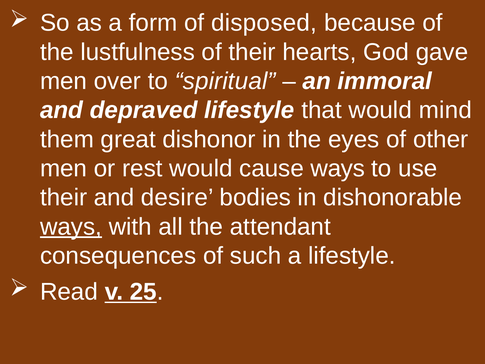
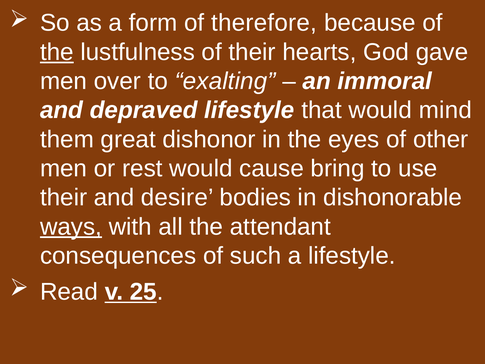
disposed: disposed -> therefore
the at (57, 52) underline: none -> present
spiritual: spiritual -> exalting
cause ways: ways -> bring
